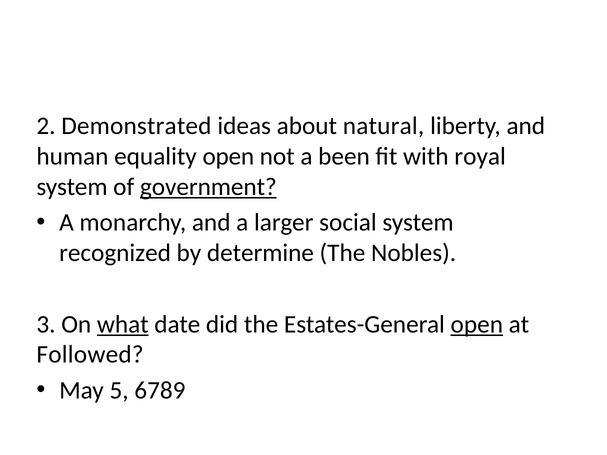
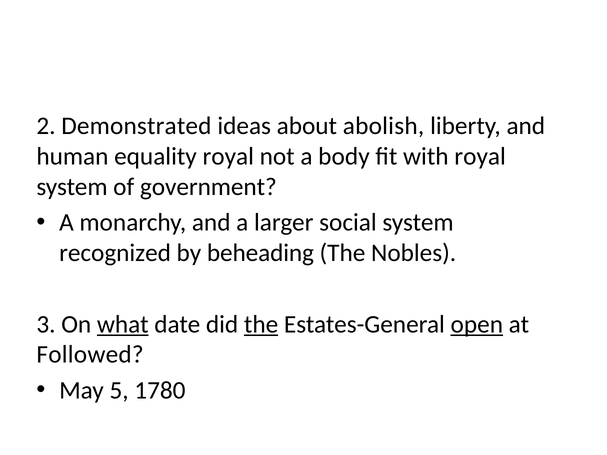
natural: natural -> abolish
equality open: open -> royal
been: been -> body
government underline: present -> none
determine: determine -> beheading
the at (261, 325) underline: none -> present
6789: 6789 -> 1780
